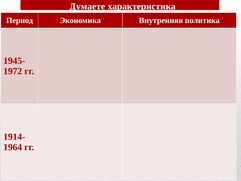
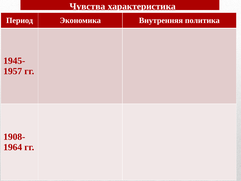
Думаете: Думаете -> Чувства
1972: 1972 -> 1957
1914-: 1914- -> 1908-
